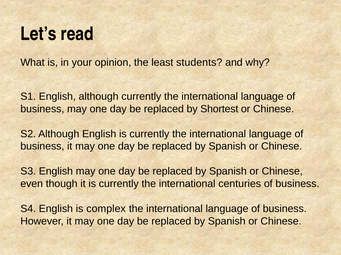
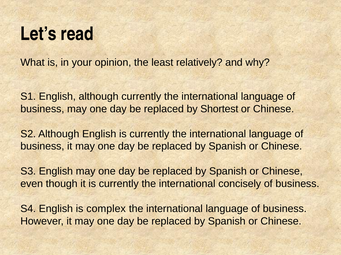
students: students -> relatively
centuries: centuries -> concisely
